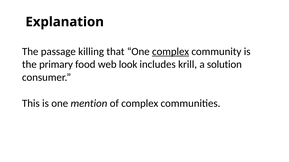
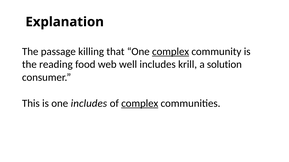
primary: primary -> reading
look: look -> well
one mention: mention -> includes
complex at (140, 104) underline: none -> present
